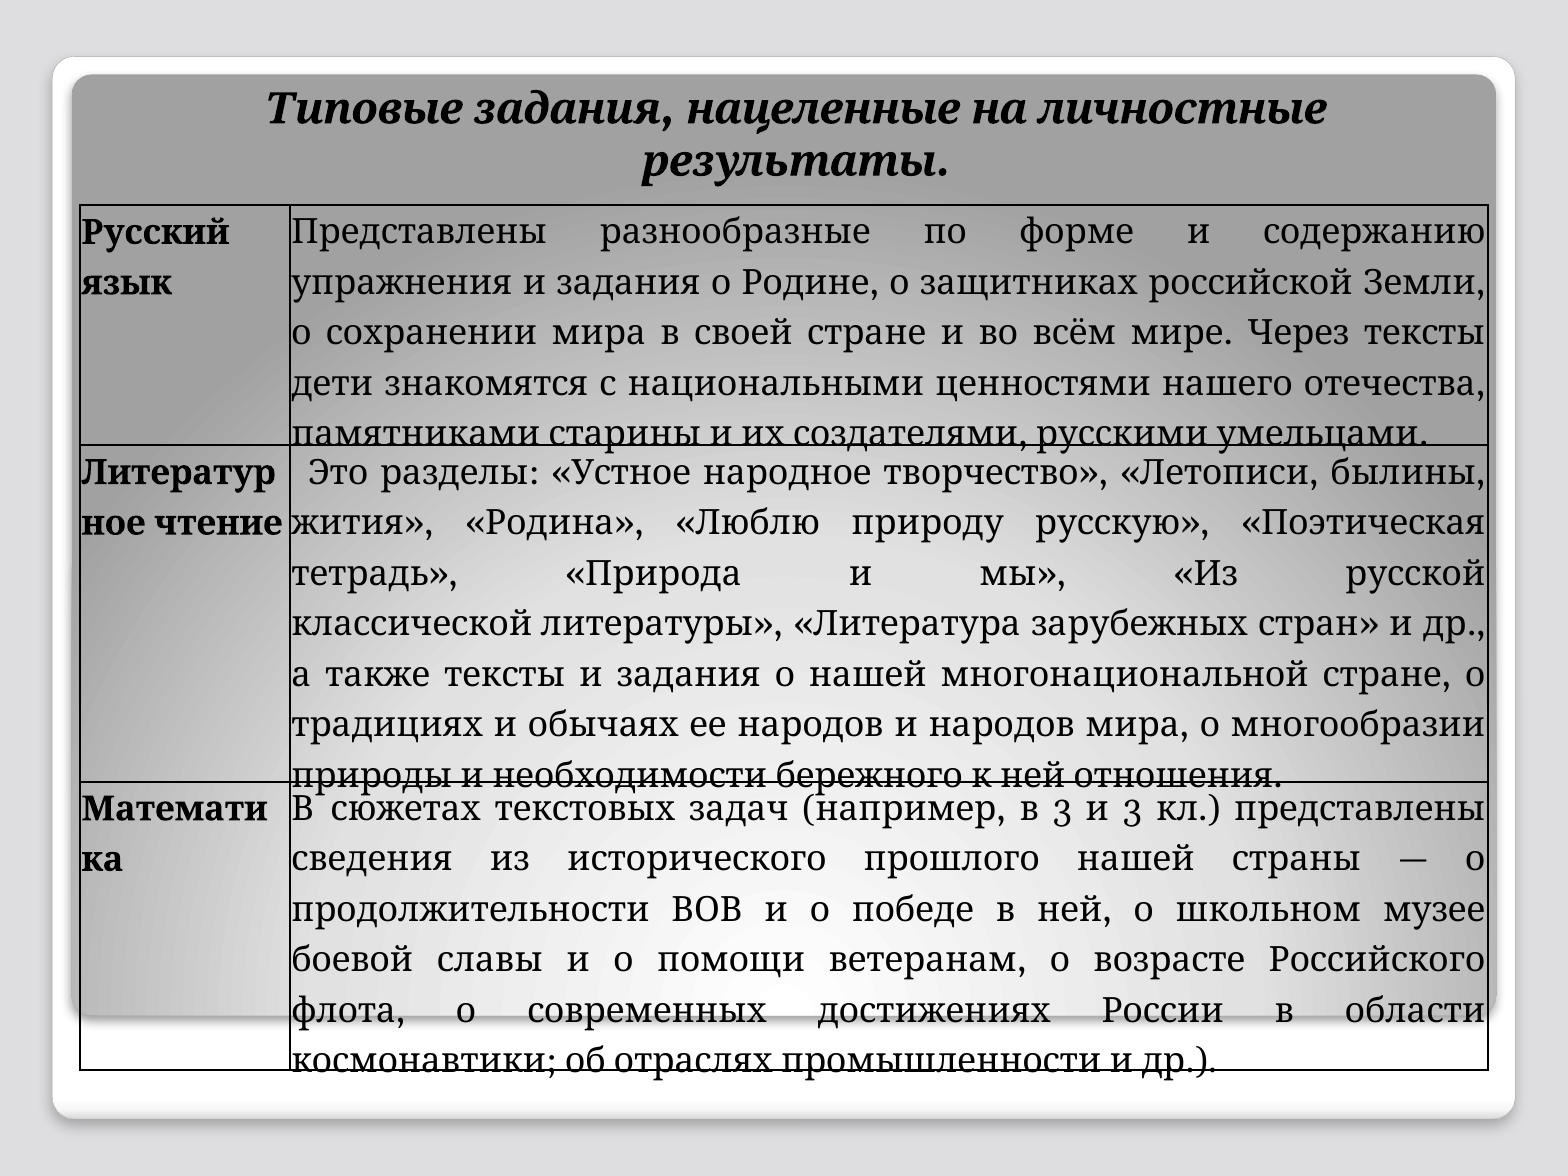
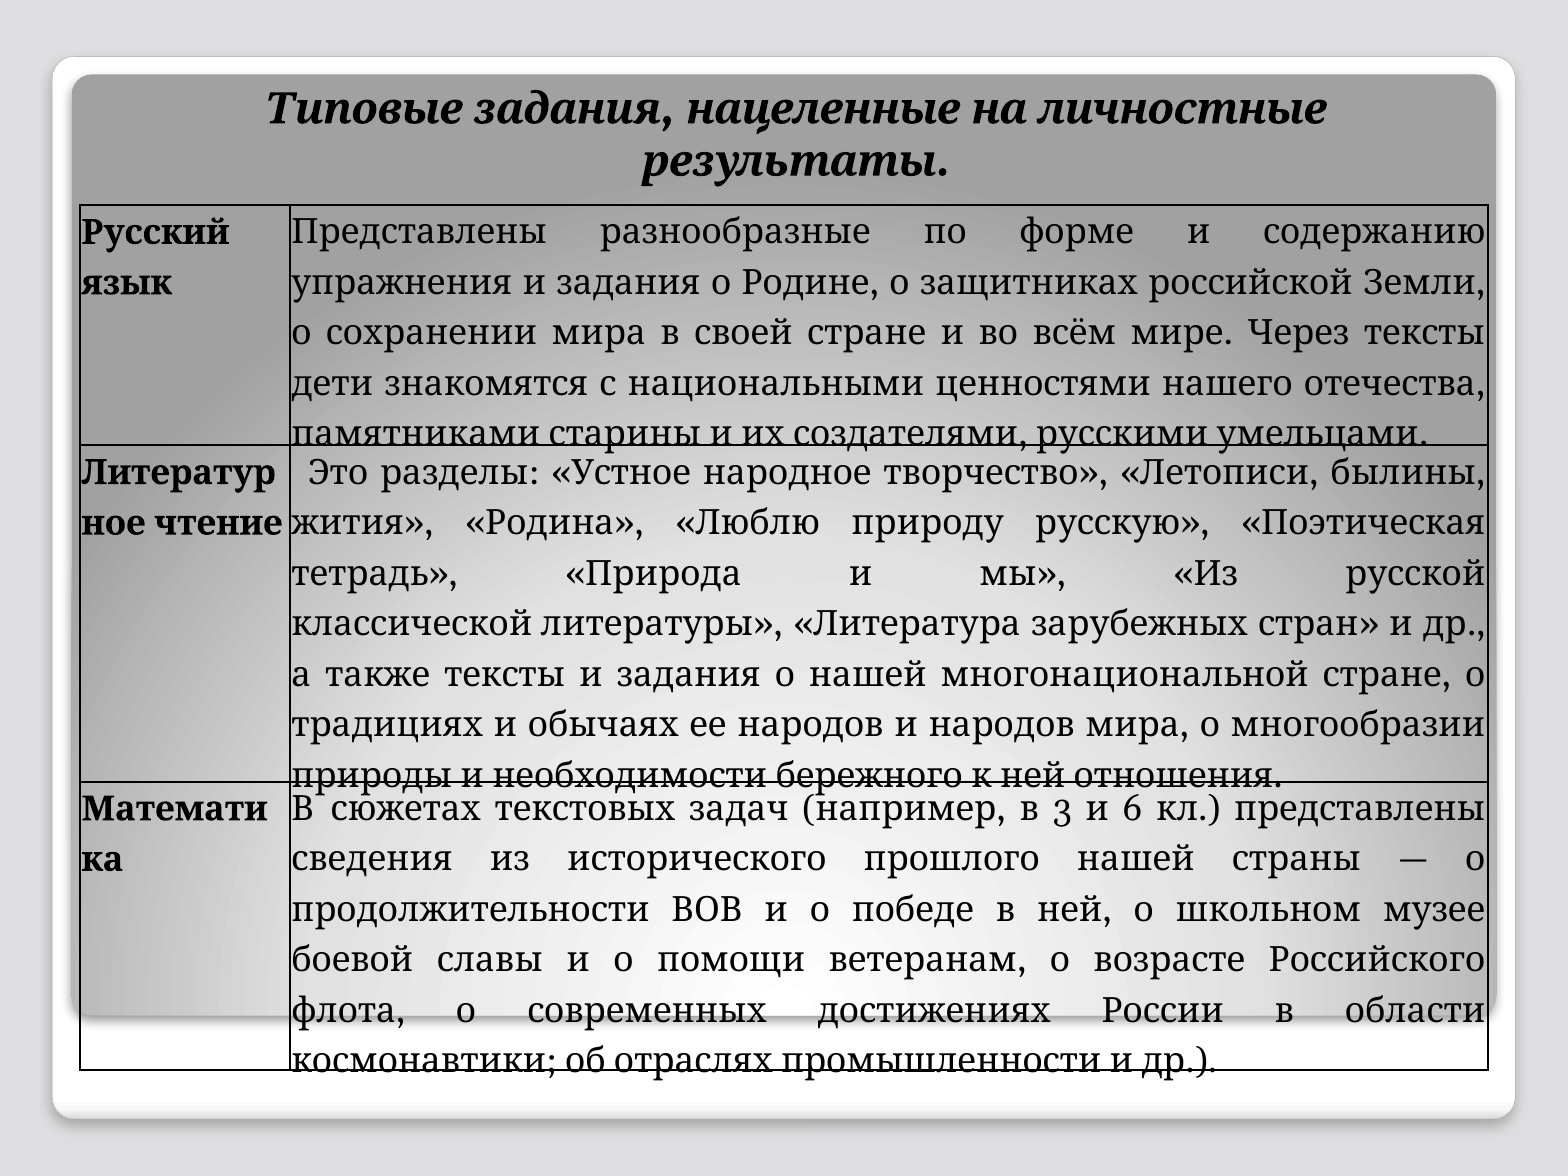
3 3: 3 -> 6
